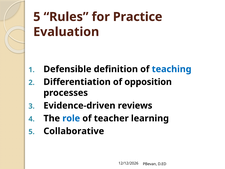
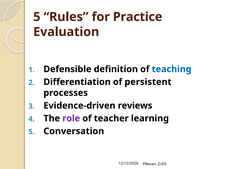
opposition: opposition -> persistent
role colour: blue -> purple
Collaborative: Collaborative -> Conversation
